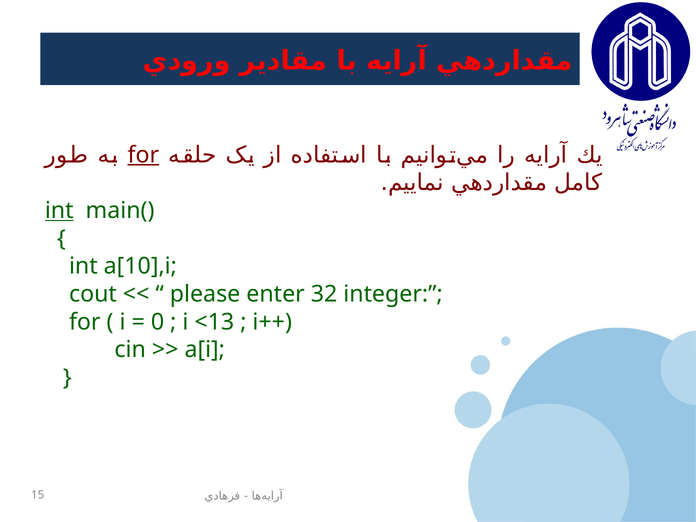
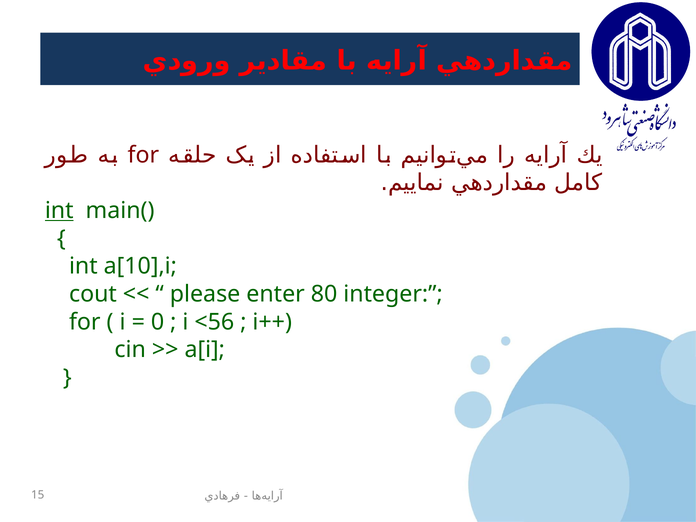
for at (143, 155) underline: present -> none
32: 32 -> 80
<13: <13 -> <56
